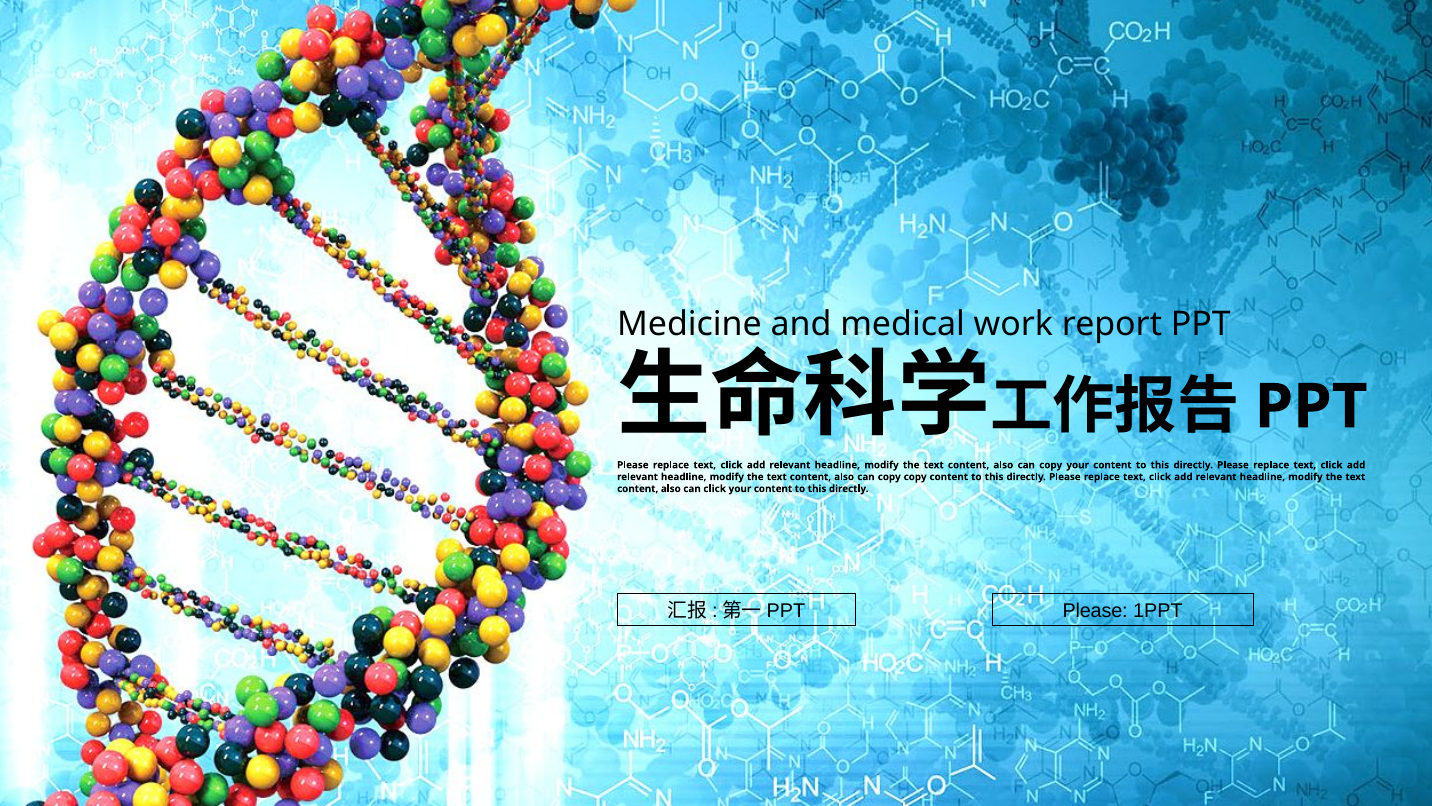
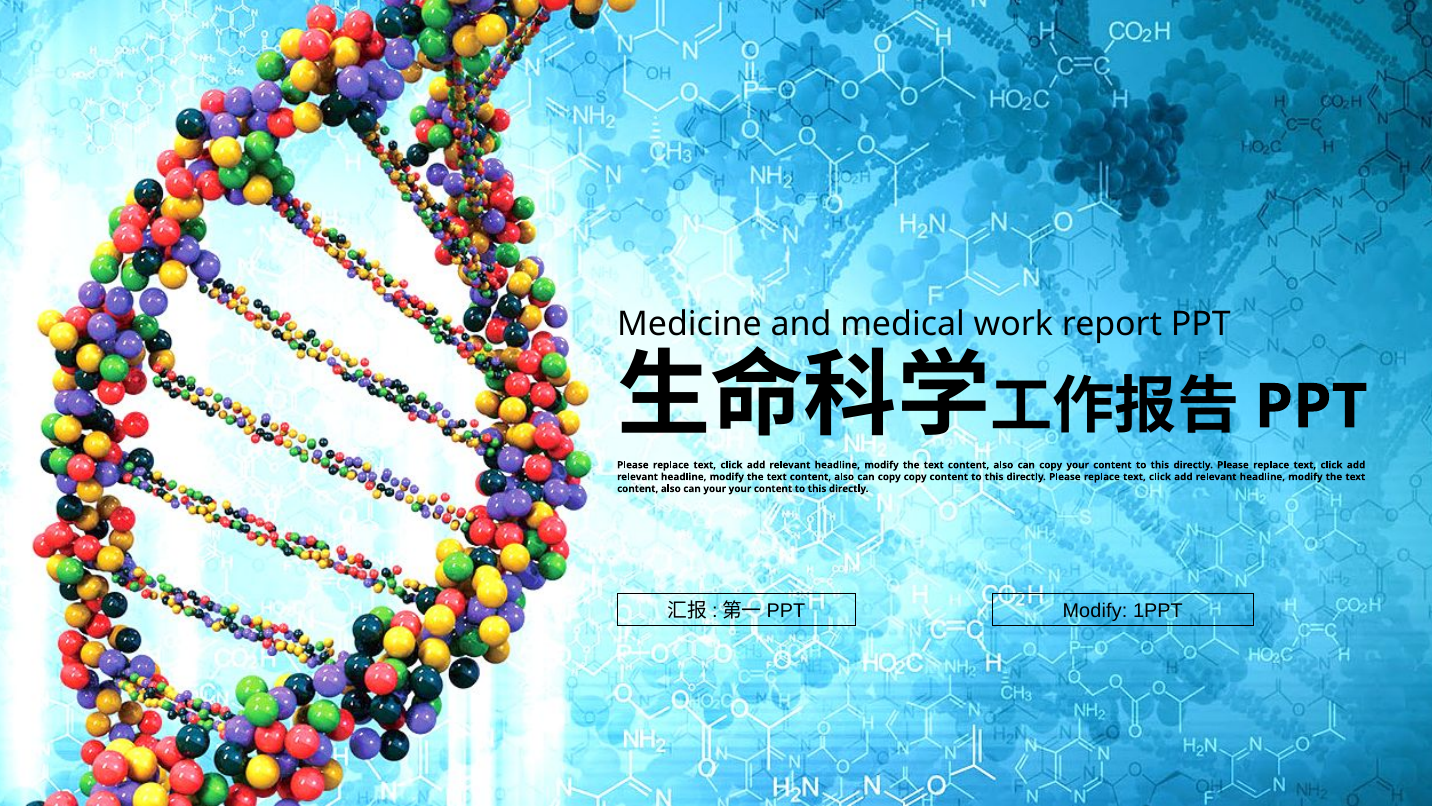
can click: click -> your
Please at (1095, 610): Please -> Modify
